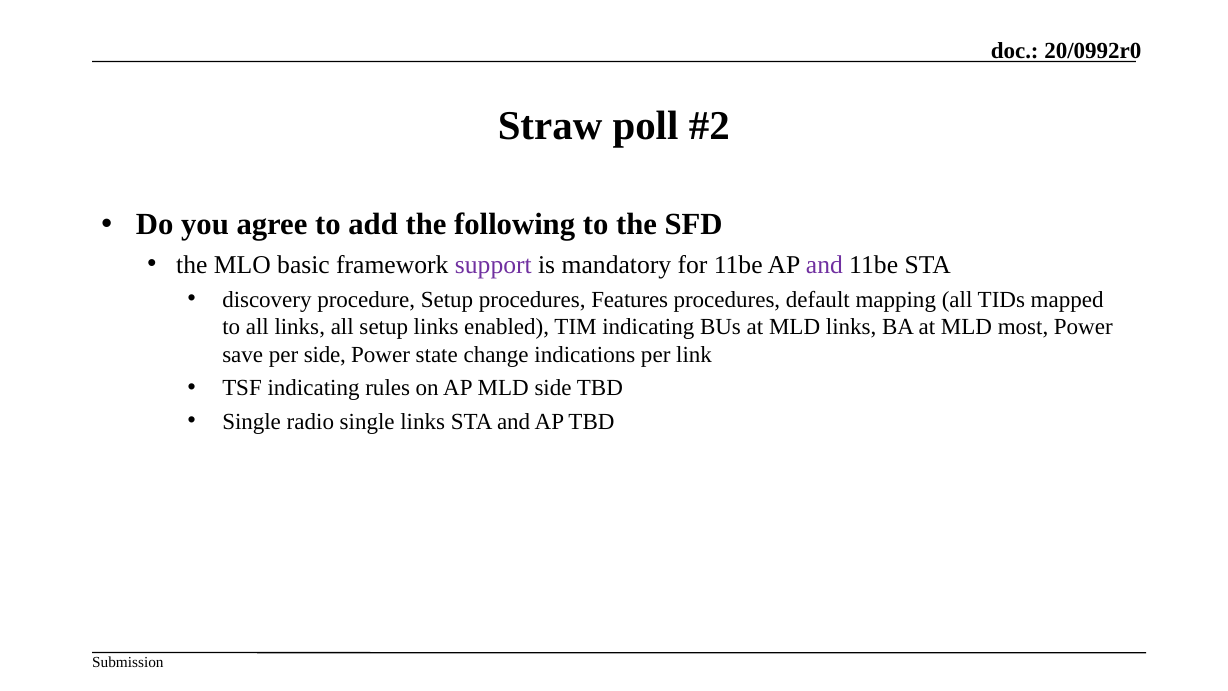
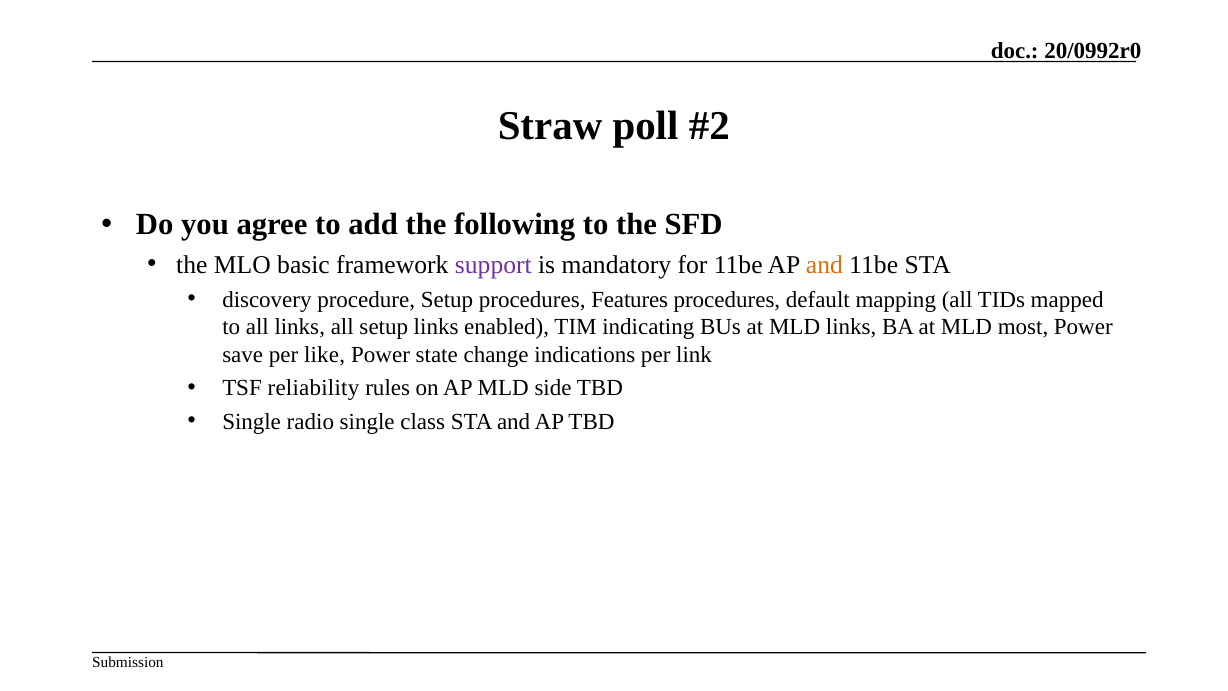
and at (824, 265) colour: purple -> orange
per side: side -> like
TSF indicating: indicating -> reliability
single links: links -> class
